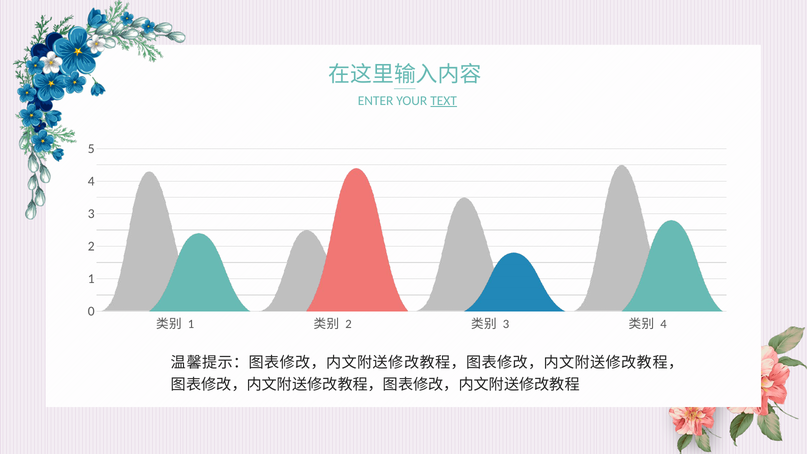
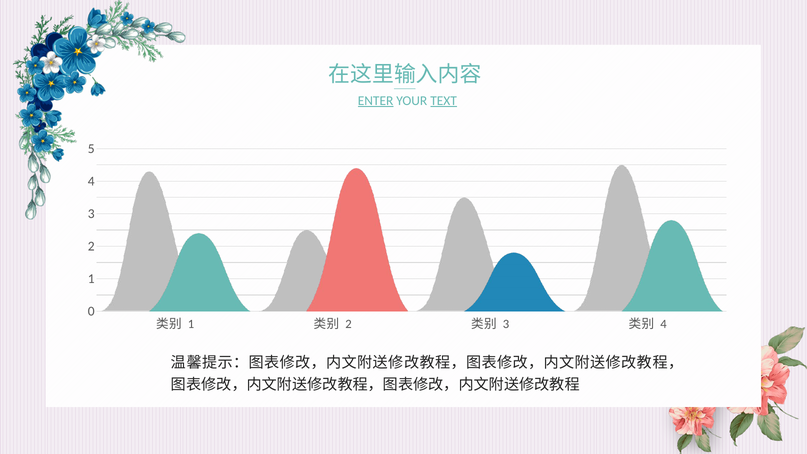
ENTER underline: none -> present
